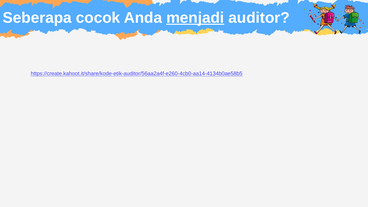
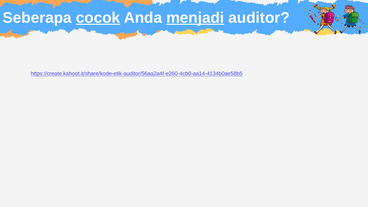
cocok underline: none -> present
